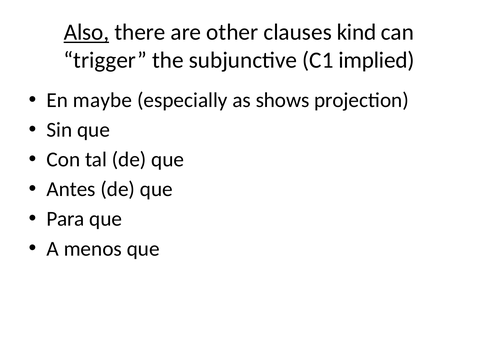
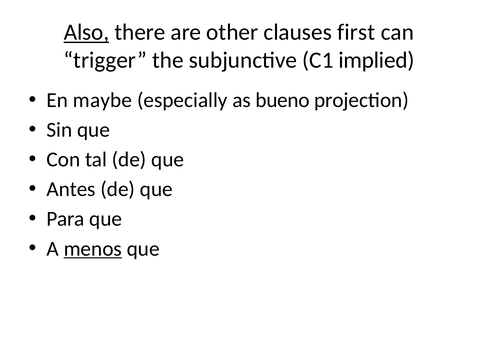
kind: kind -> first
shows: shows -> bueno
menos underline: none -> present
